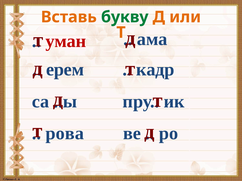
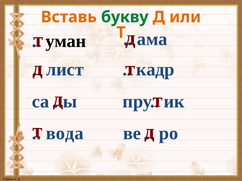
уман colour: red -> black
ерем: ерем -> лист
рова: рова -> вода
